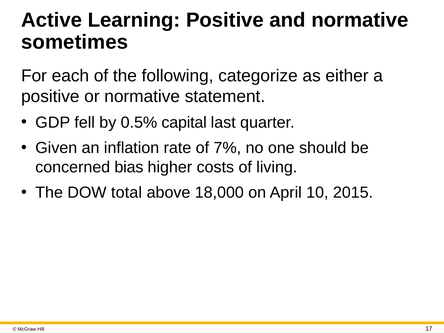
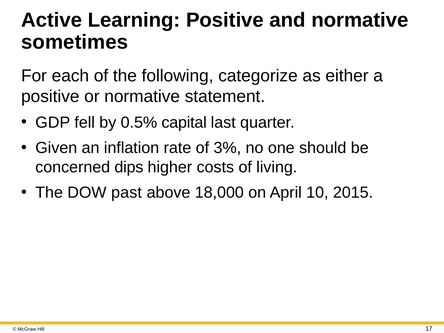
7%: 7% -> 3%
bias: bias -> dips
total: total -> past
